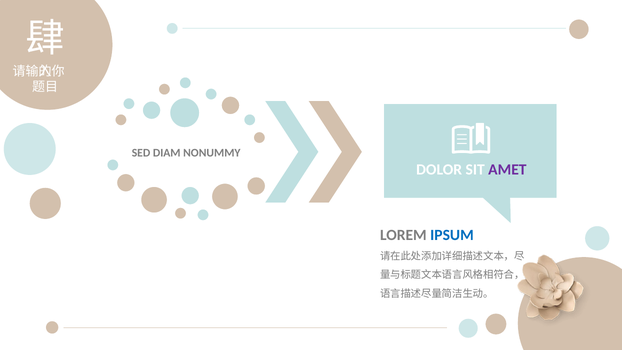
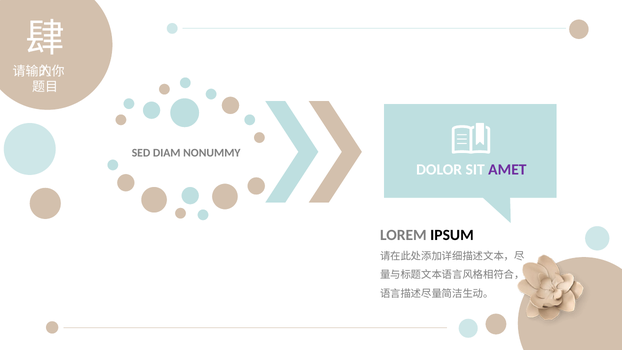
IPSUM colour: blue -> black
